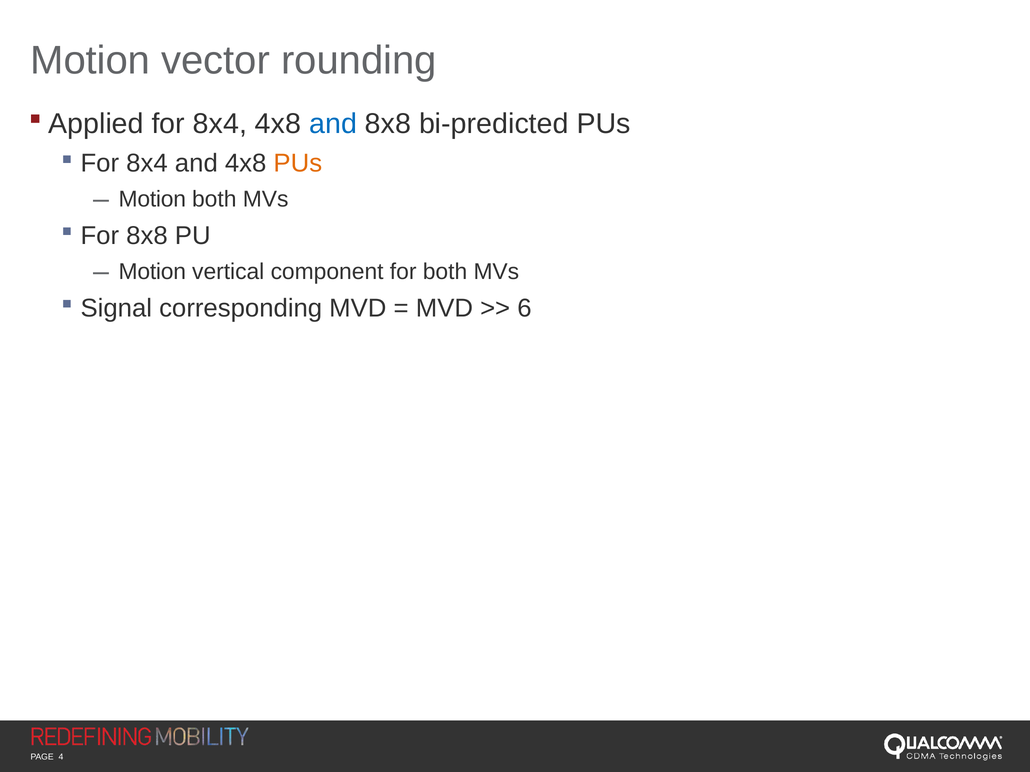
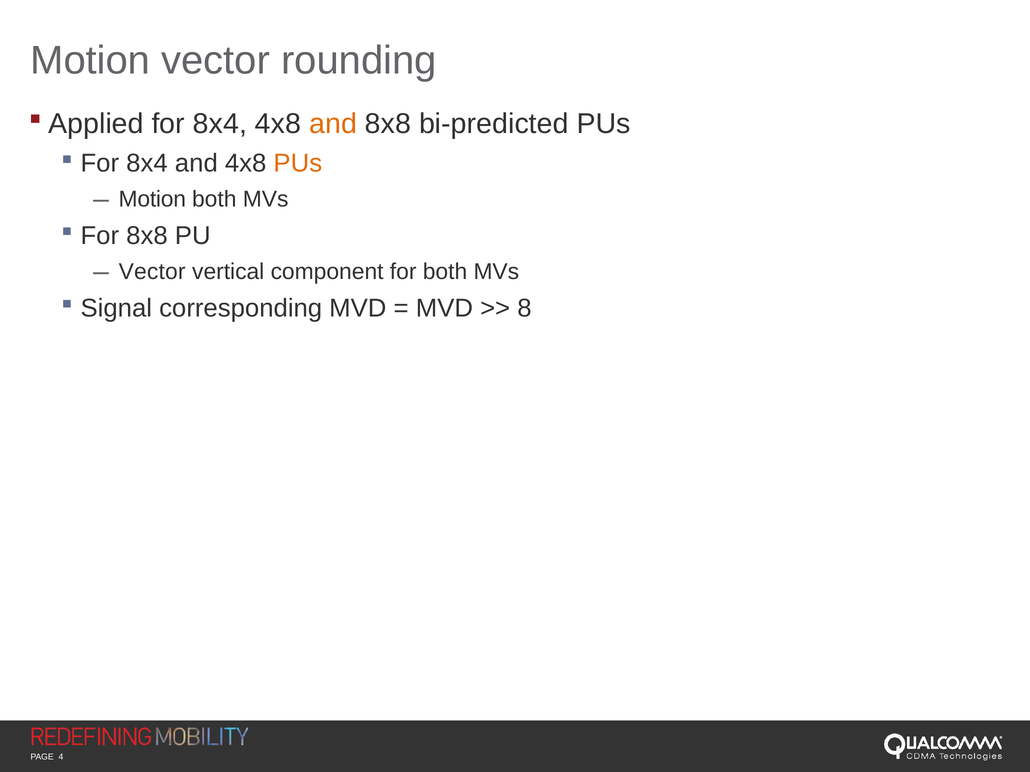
and at (333, 124) colour: blue -> orange
Motion at (152, 272): Motion -> Vector
6: 6 -> 8
